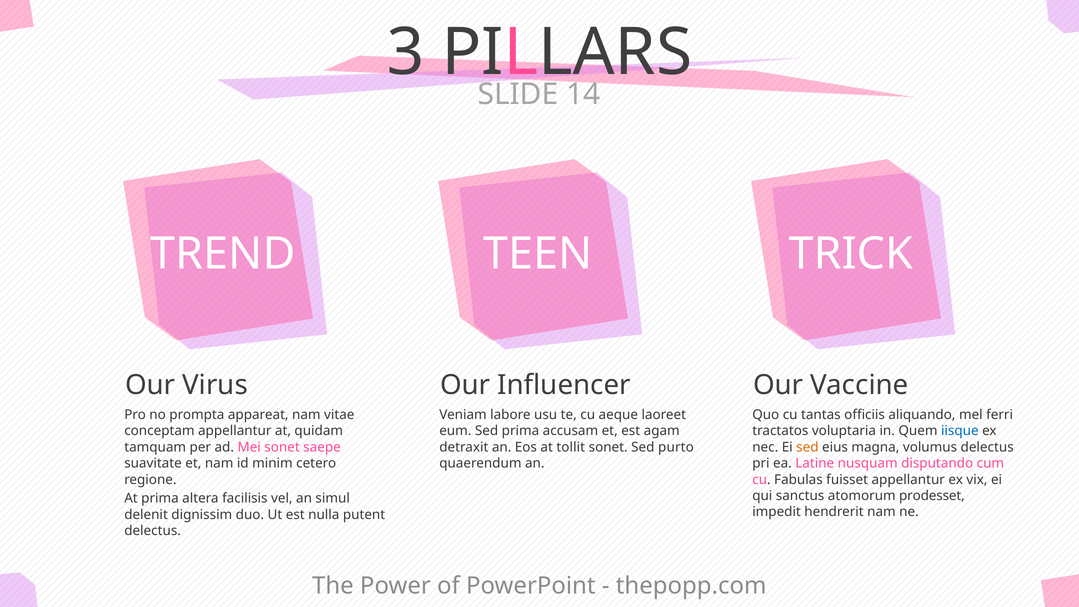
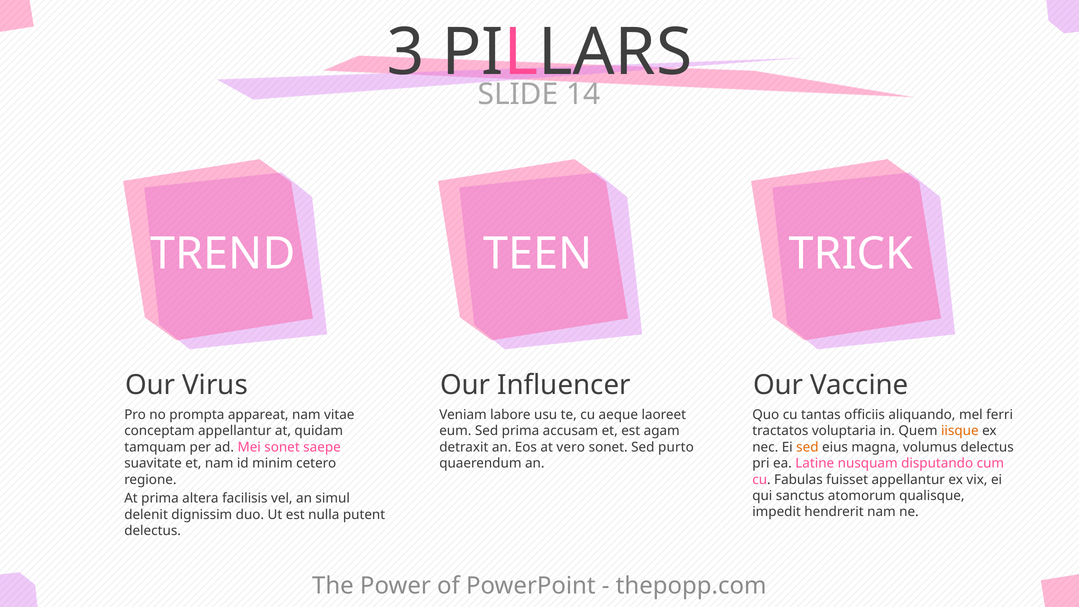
iisque colour: blue -> orange
tollit: tollit -> vero
prodesset: prodesset -> qualisque
